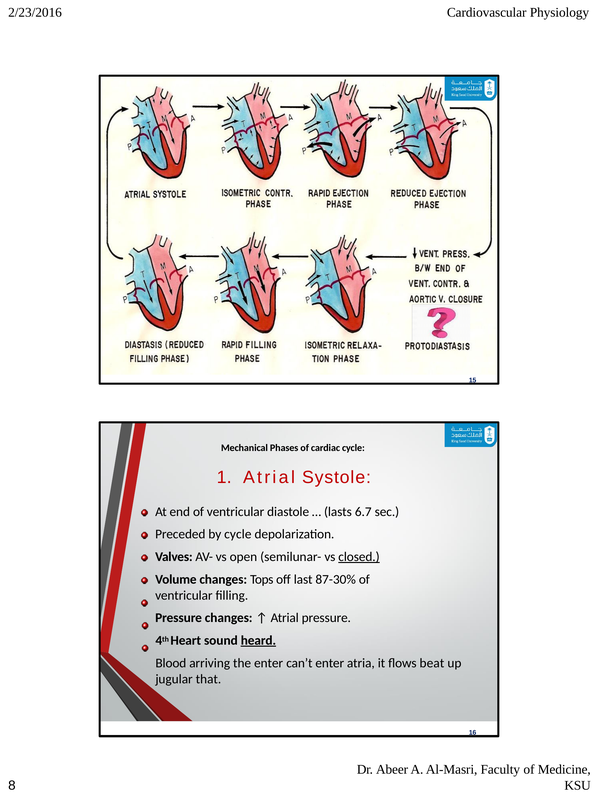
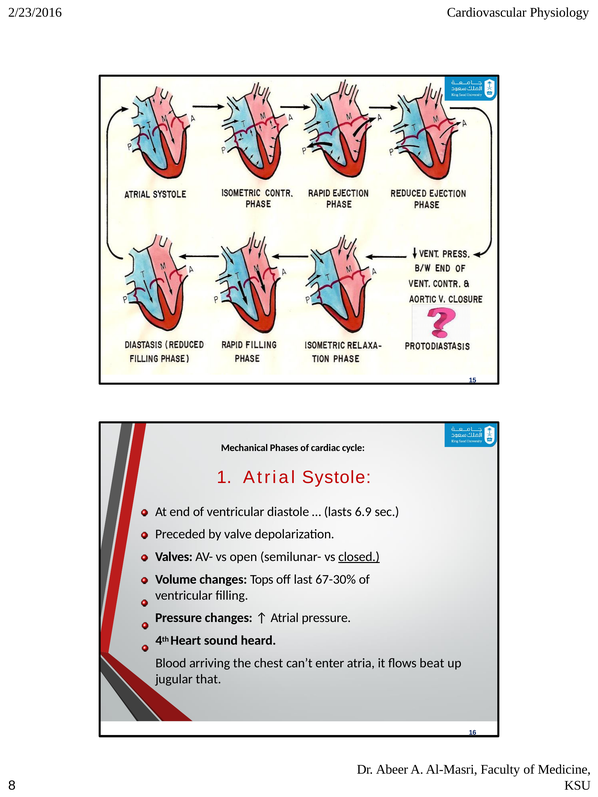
6.7: 6.7 -> 6.9
by cycle: cycle -> valve
87-30%: 87-30% -> 67-30%
heard underline: present -> none
the enter: enter -> chest
